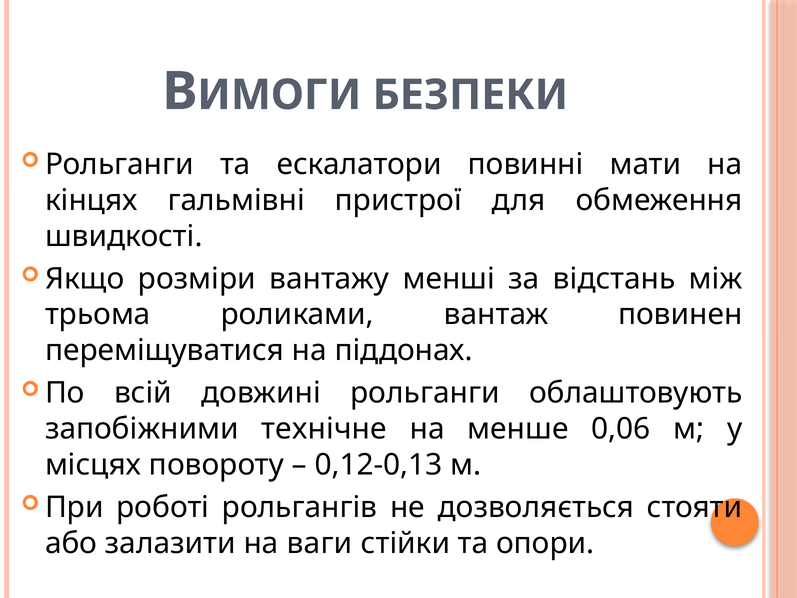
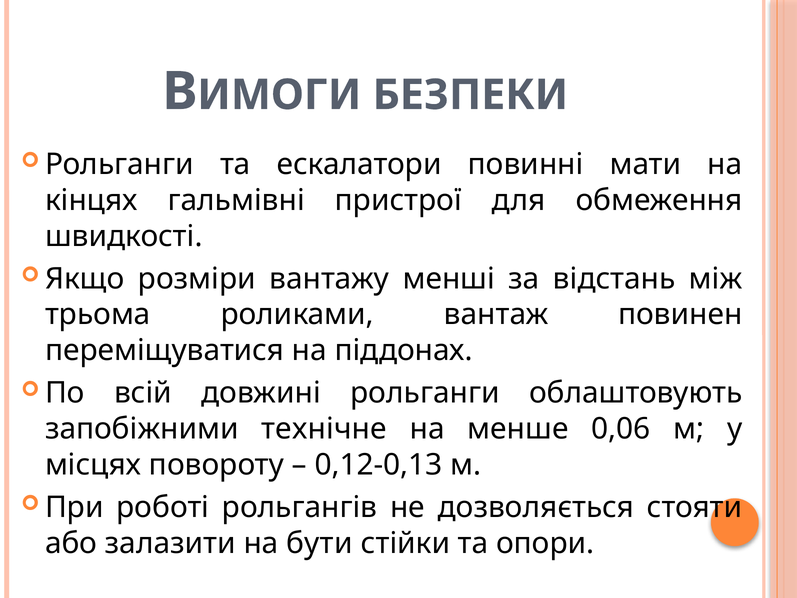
ваги: ваги -> бути
